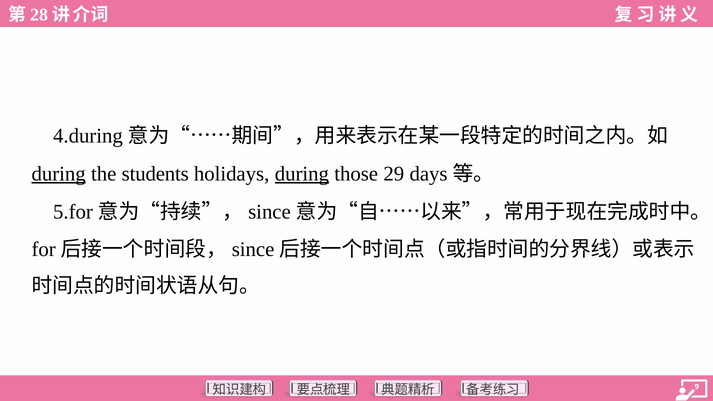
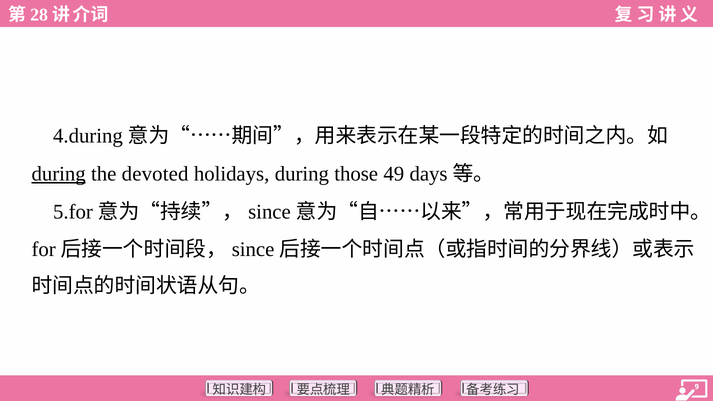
students: students -> devoted
during at (302, 174) underline: present -> none
29: 29 -> 49
